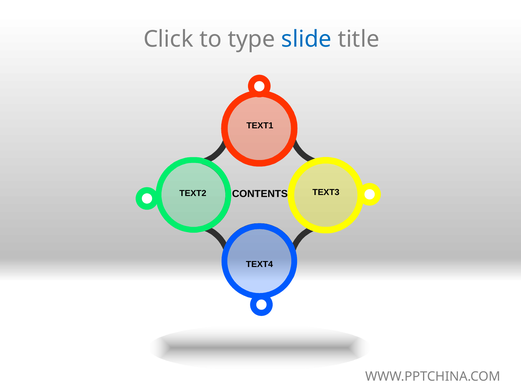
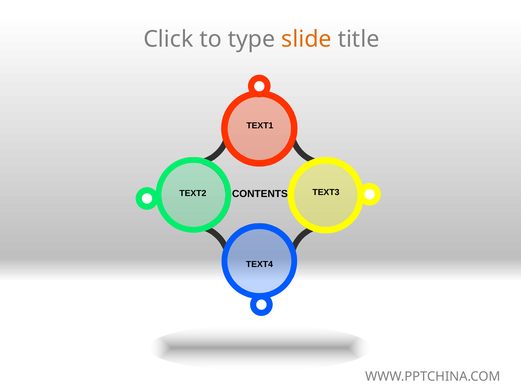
slide colour: blue -> orange
